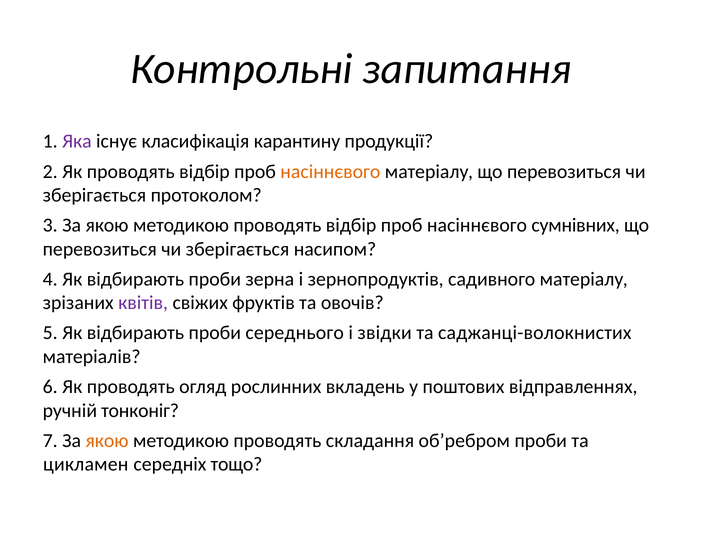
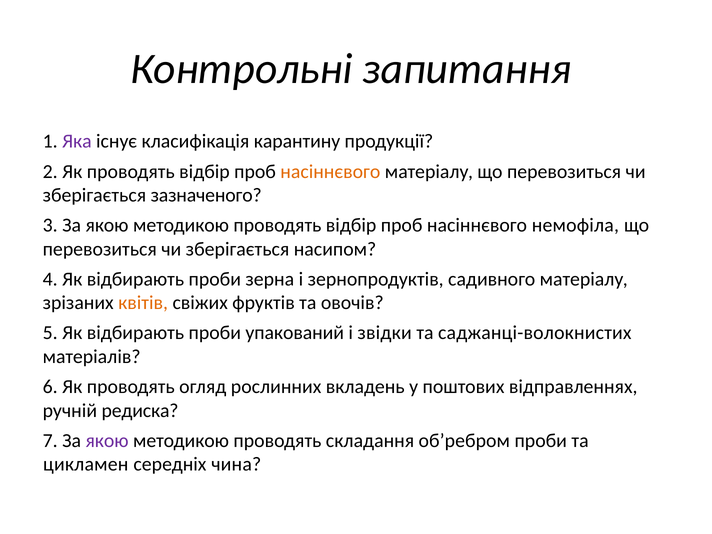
протоколом: протоколом -> зазначеного
сумнівних: сумнівних -> немофіла
квітів colour: purple -> orange
середнього: середнього -> упакований
тонконіг: тонконіг -> редиска
якою at (107, 441) colour: orange -> purple
тощо: тощо -> чина
